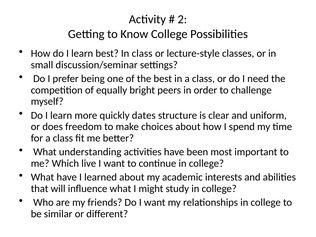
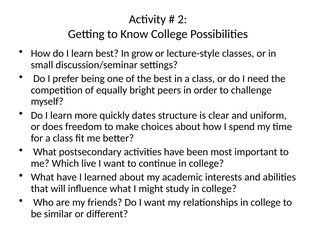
In class: class -> grow
understanding: understanding -> postsecondary
